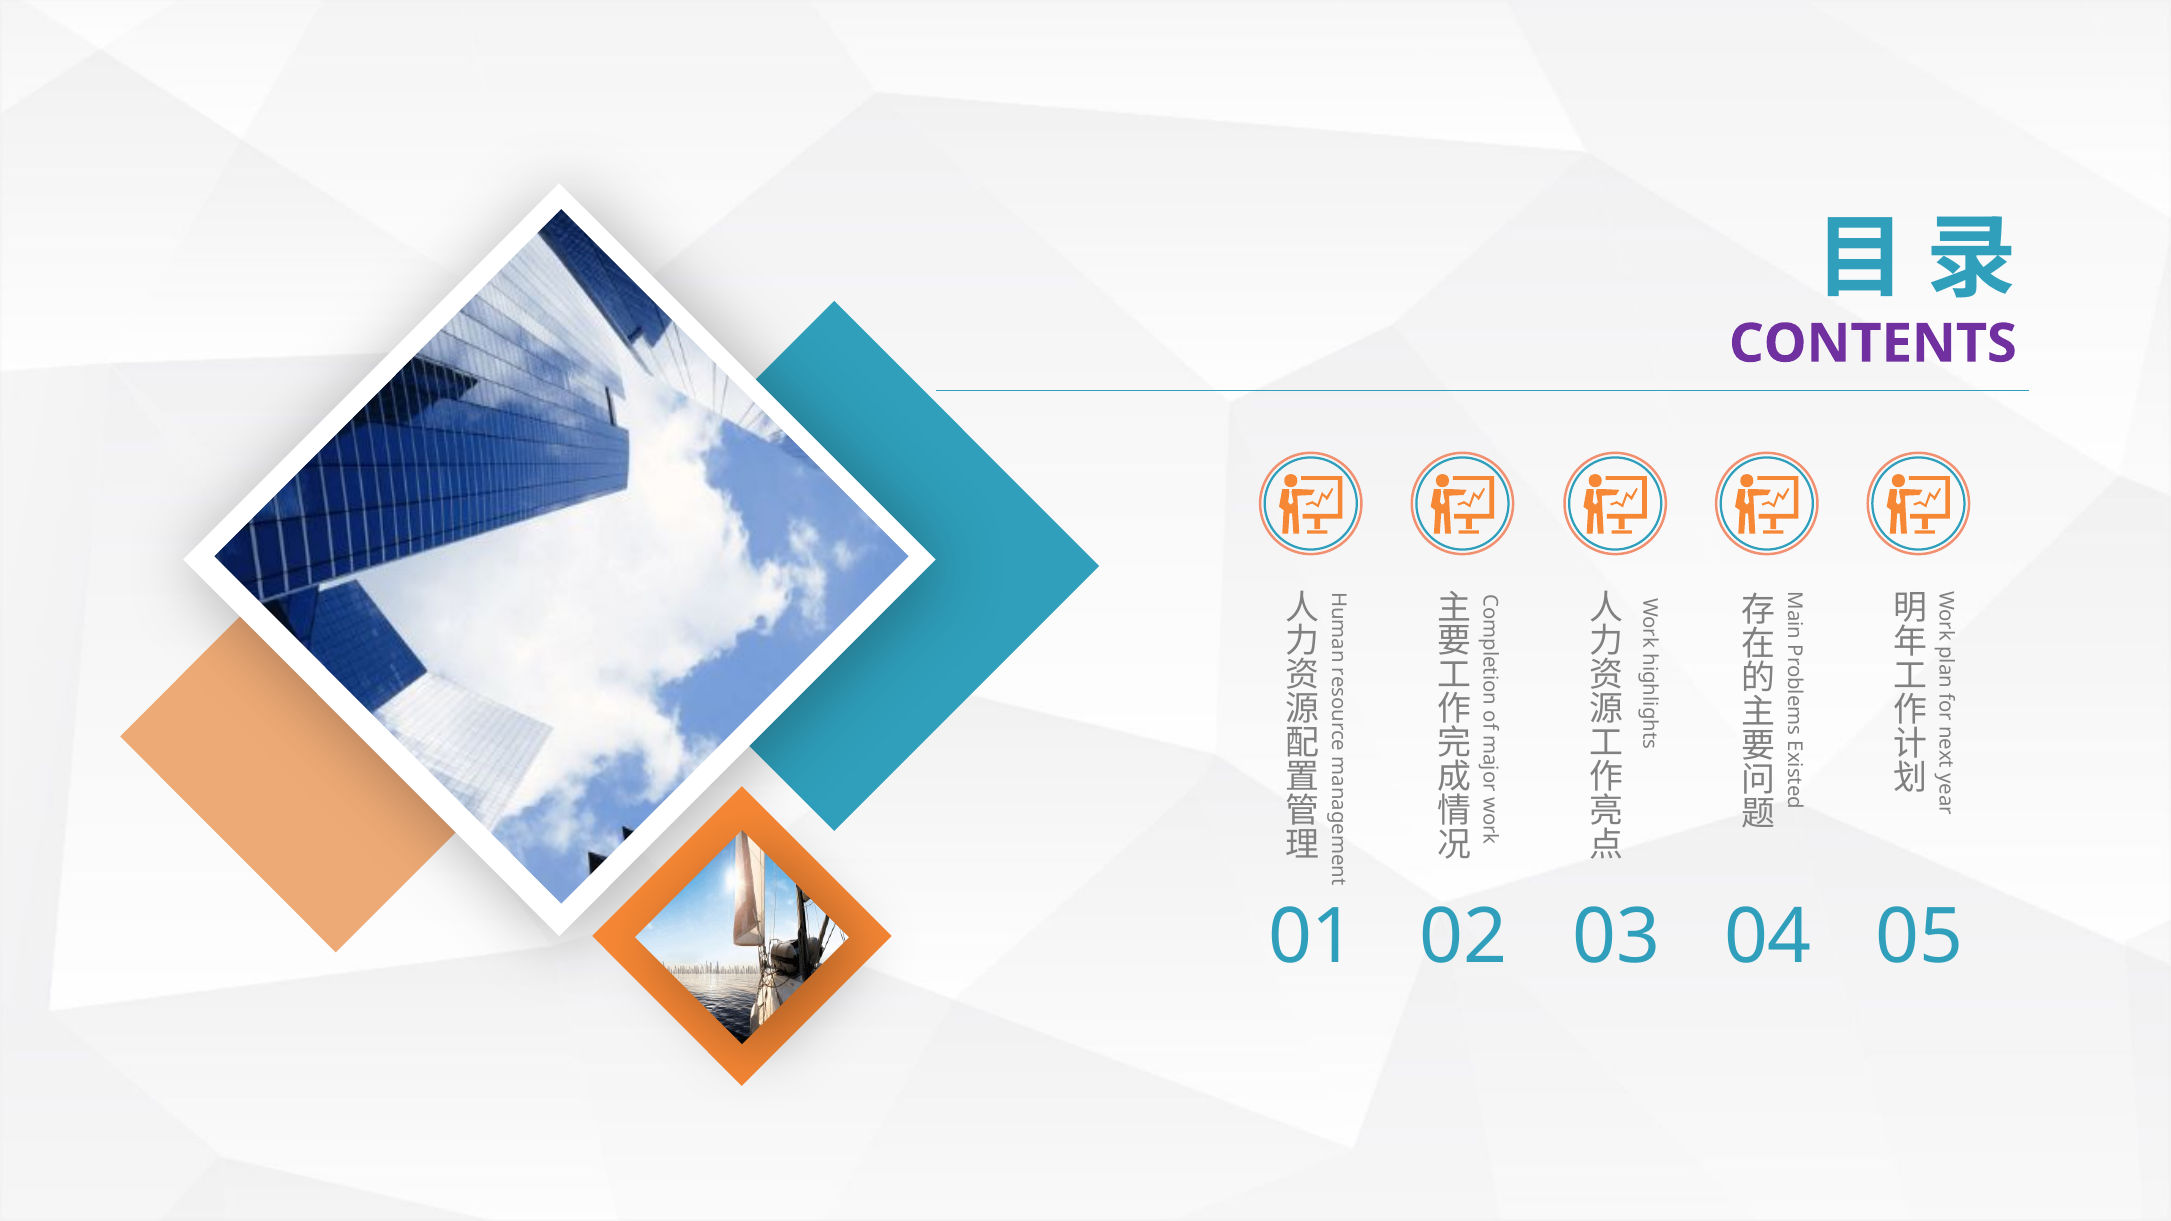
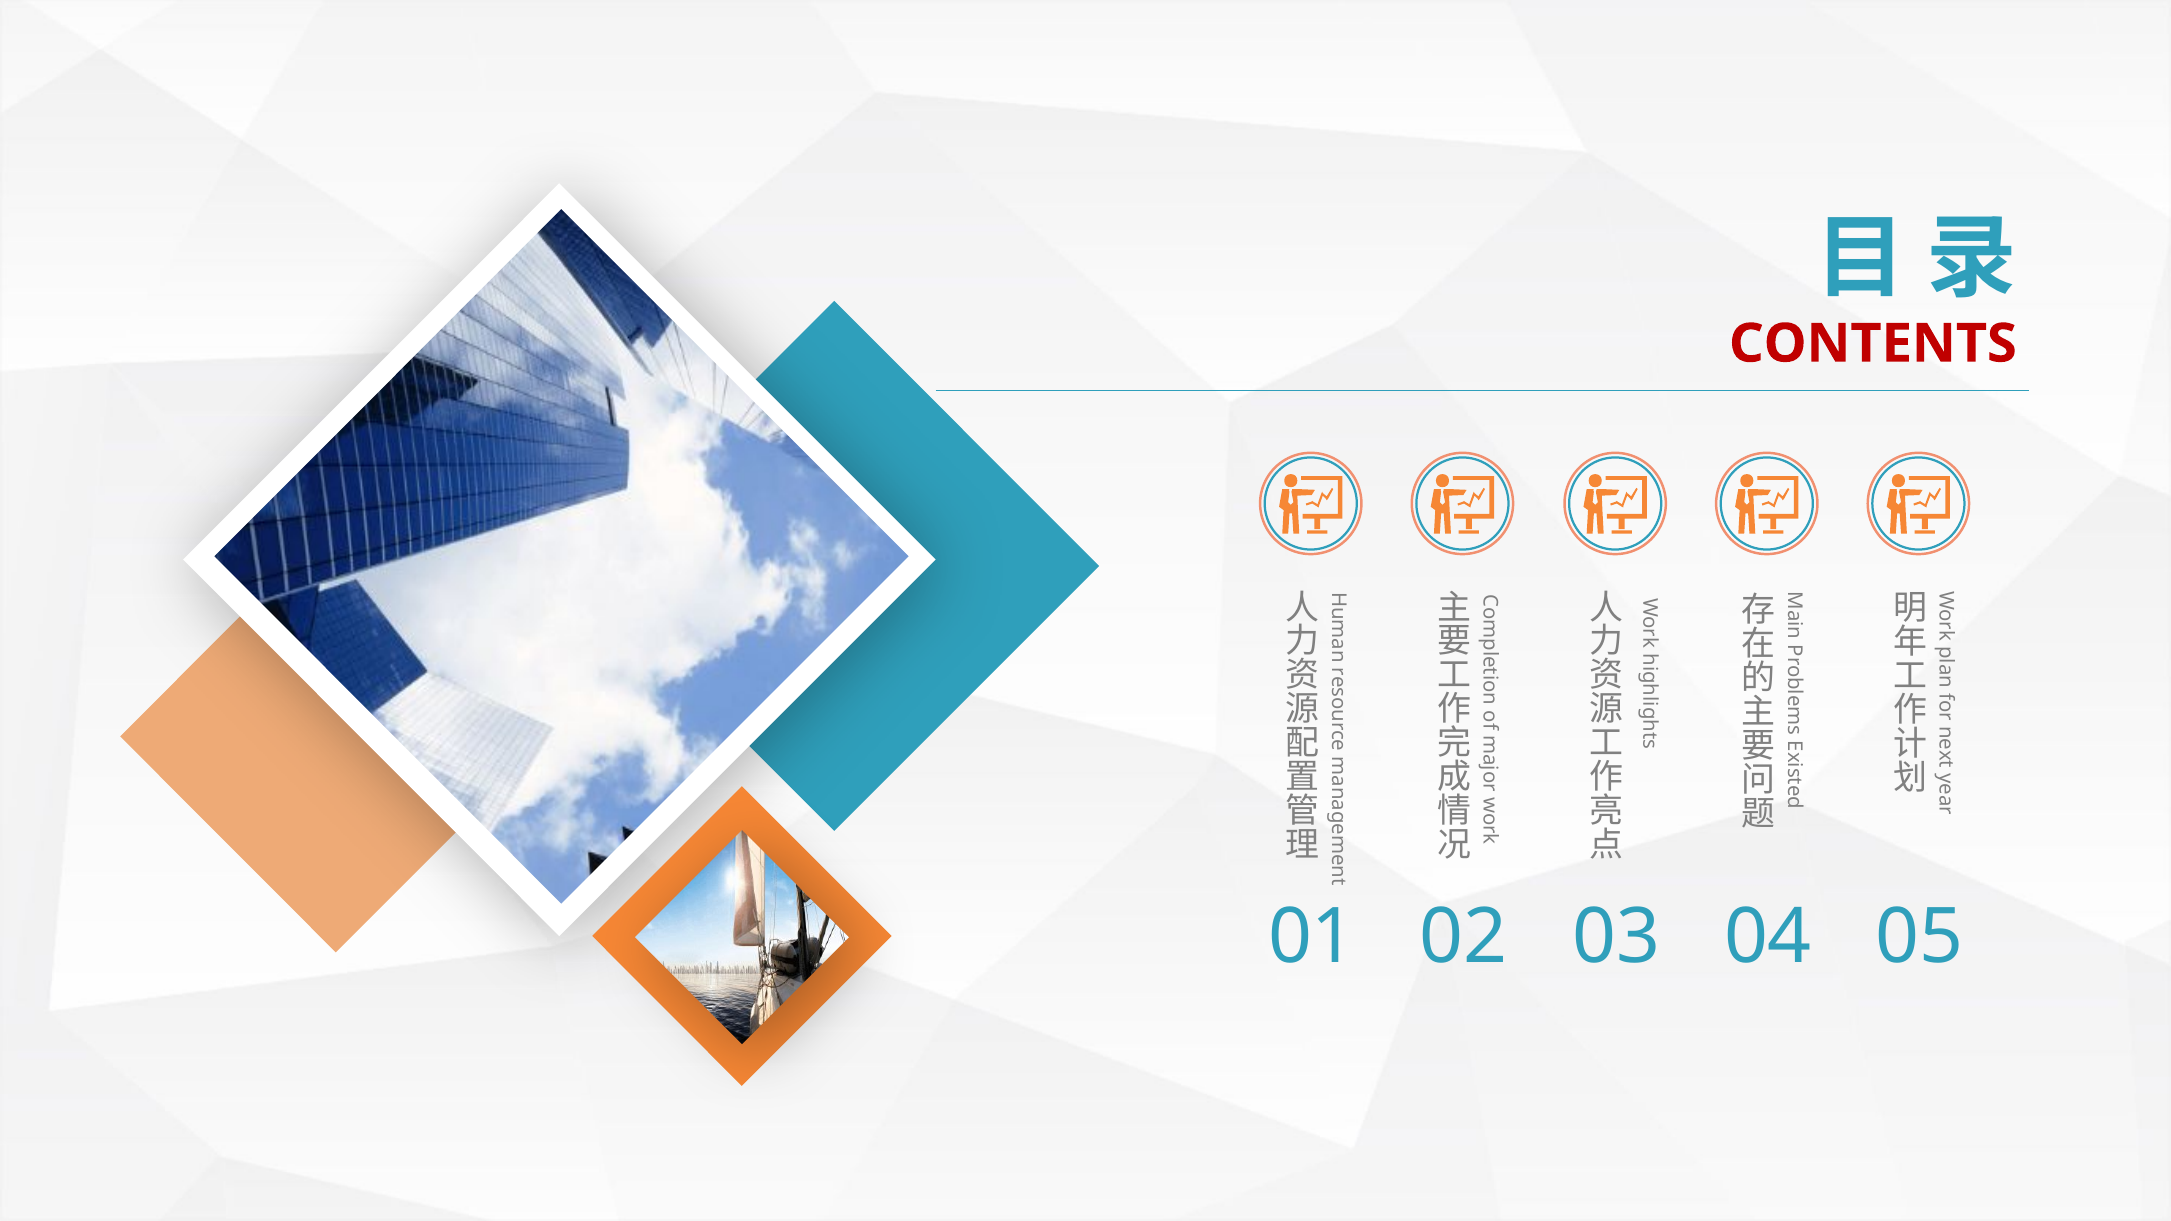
CONTENTS colour: purple -> red
